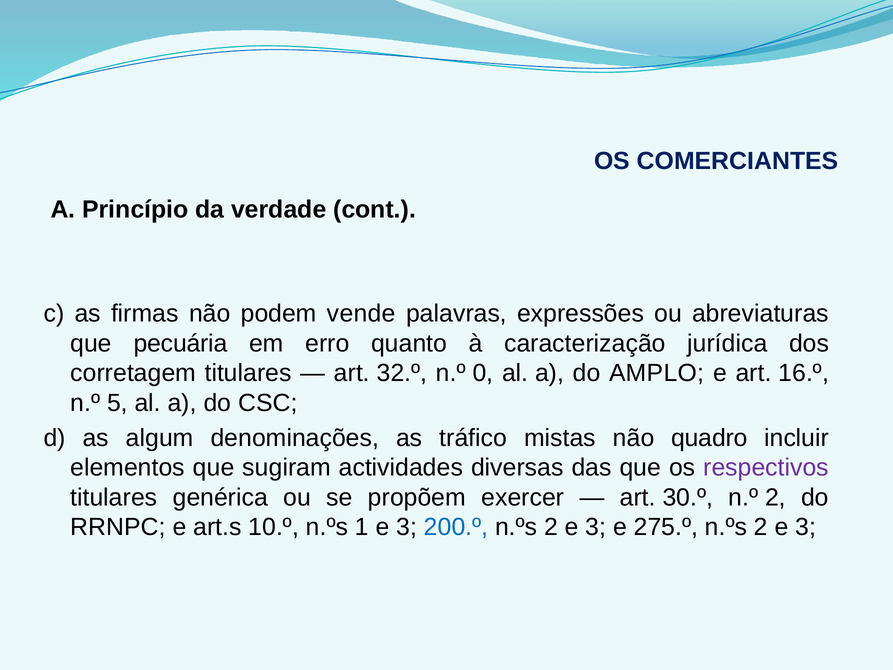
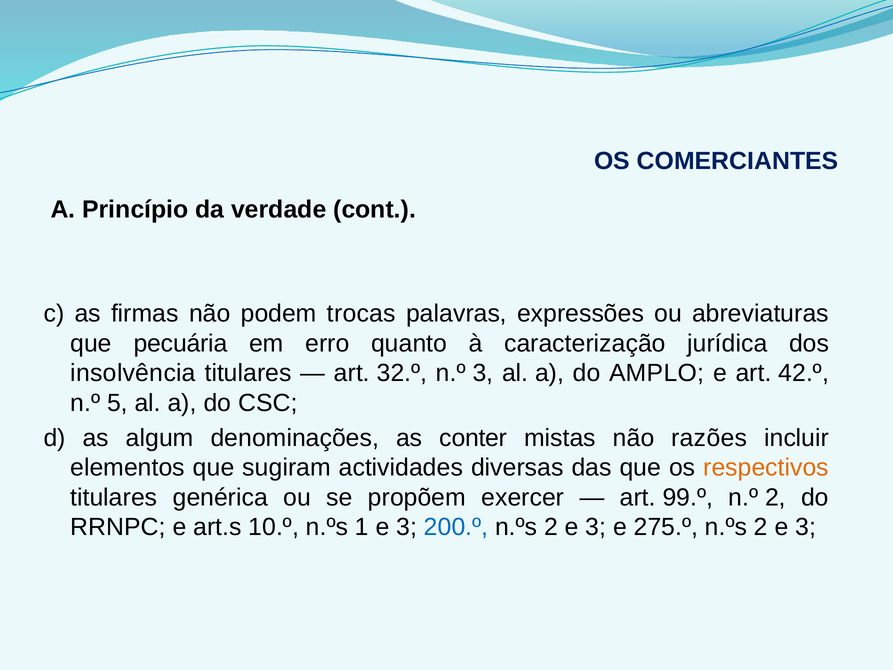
vende: vende -> trocas
corretagem: corretagem -> insolvência
n.º 0: 0 -> 3
16.º: 16.º -> 42.º
tráfico: tráfico -> conter
quadro: quadro -> razões
respectivos colour: purple -> orange
30.º: 30.º -> 99.º
